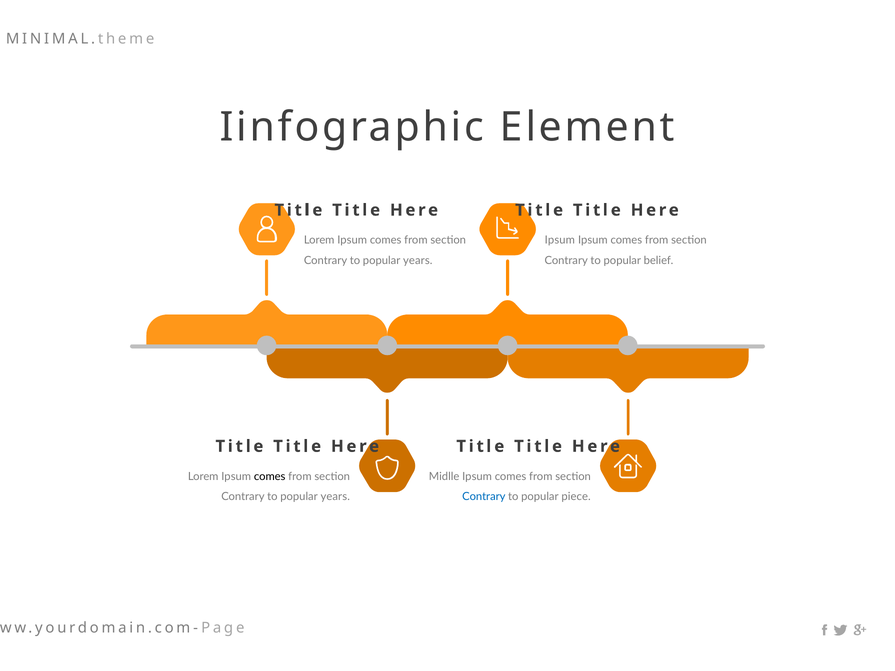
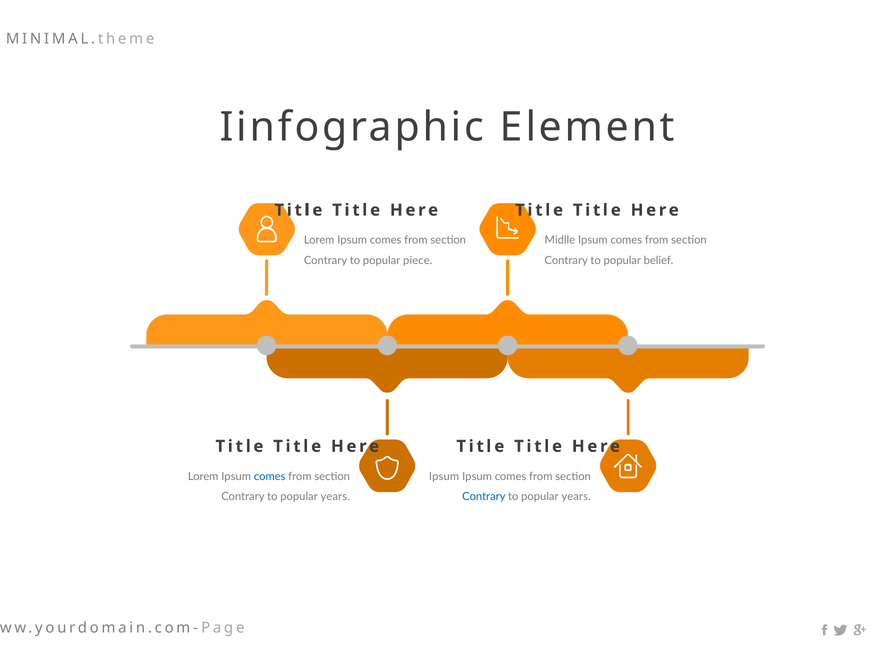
Ipsum at (560, 240): Ipsum -> Midlle
years at (418, 260): years -> piece
comes at (270, 477) colour: black -> blue
Midlle at (444, 477): Midlle -> Ipsum
piece at (576, 497): piece -> years
